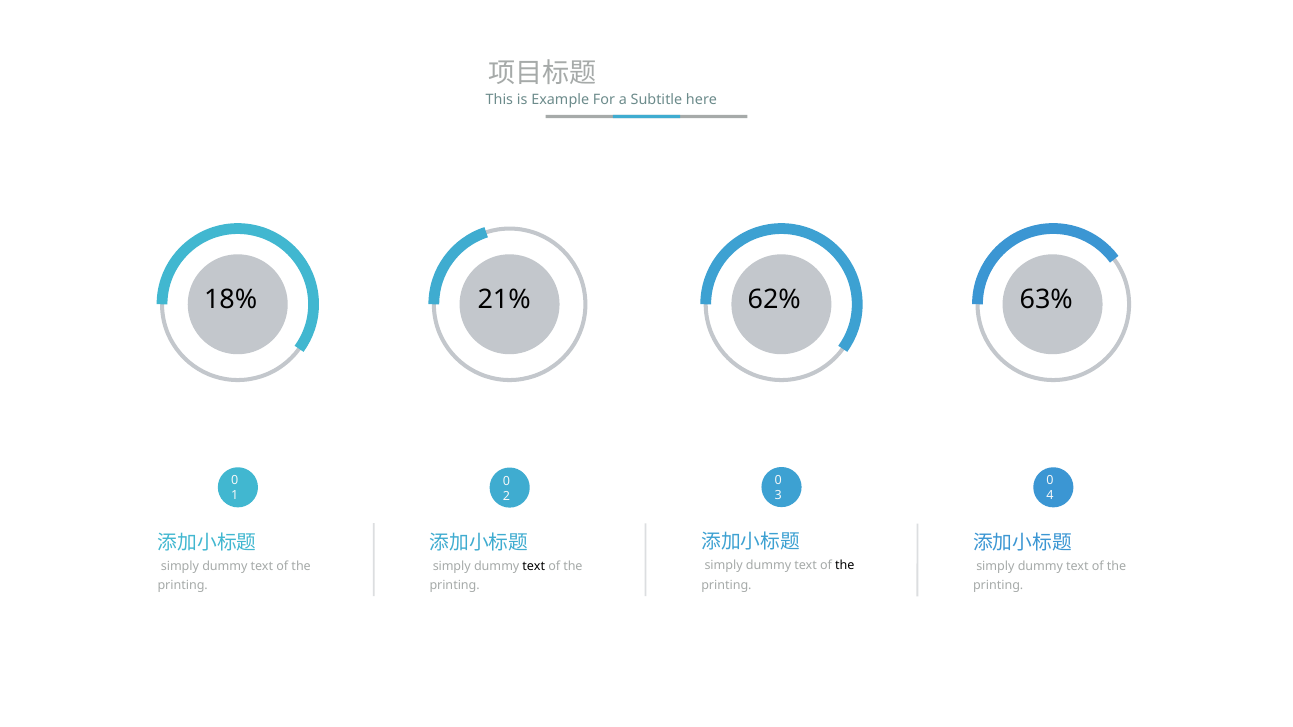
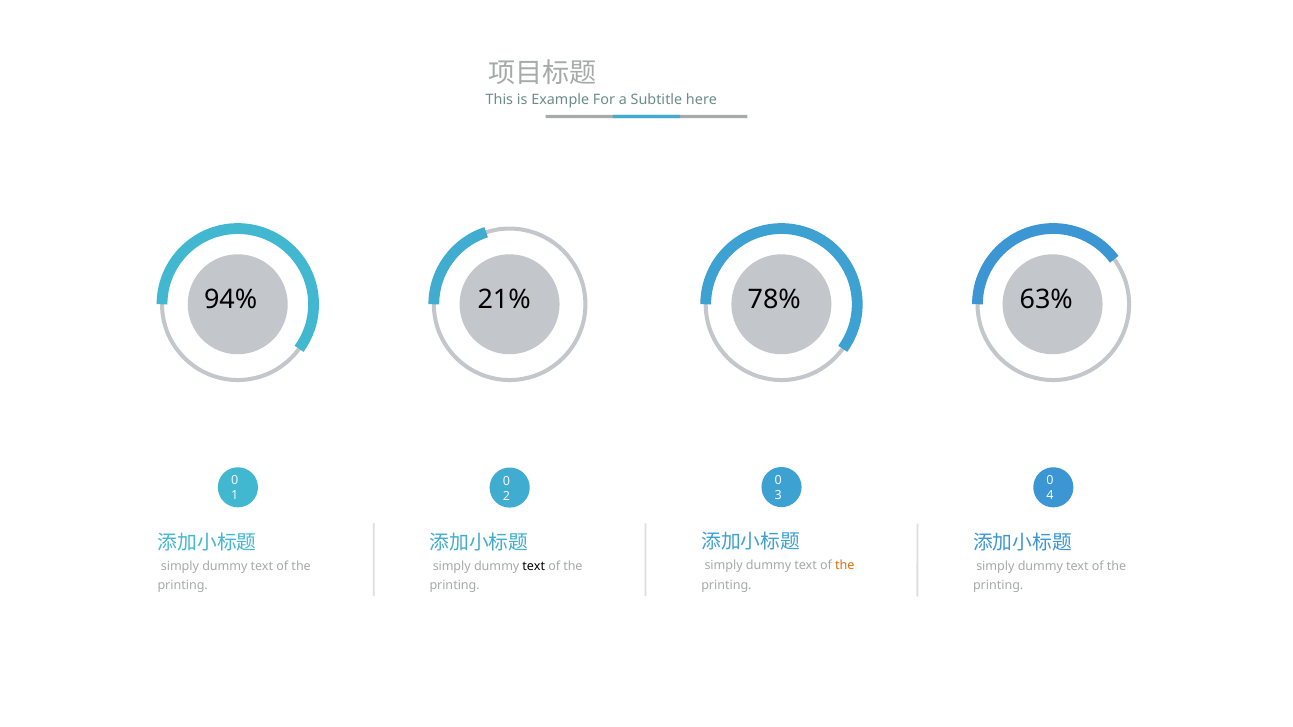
18%: 18% -> 94%
62%: 62% -> 78%
the at (845, 566) colour: black -> orange
